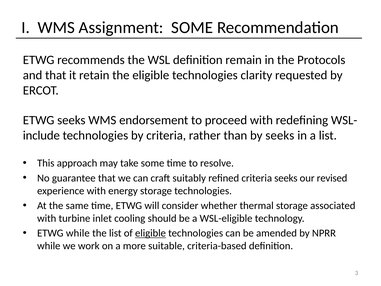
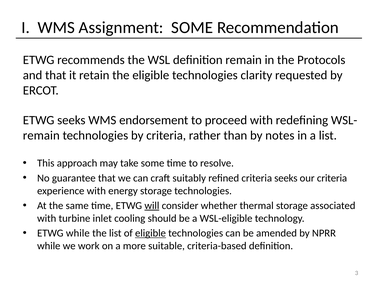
include at (41, 135): include -> remain
by seeks: seeks -> notes
our revised: revised -> criteria
will underline: none -> present
